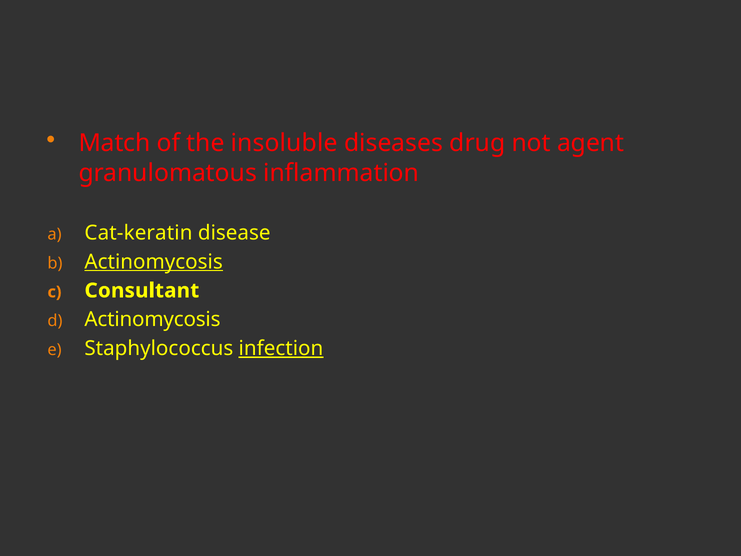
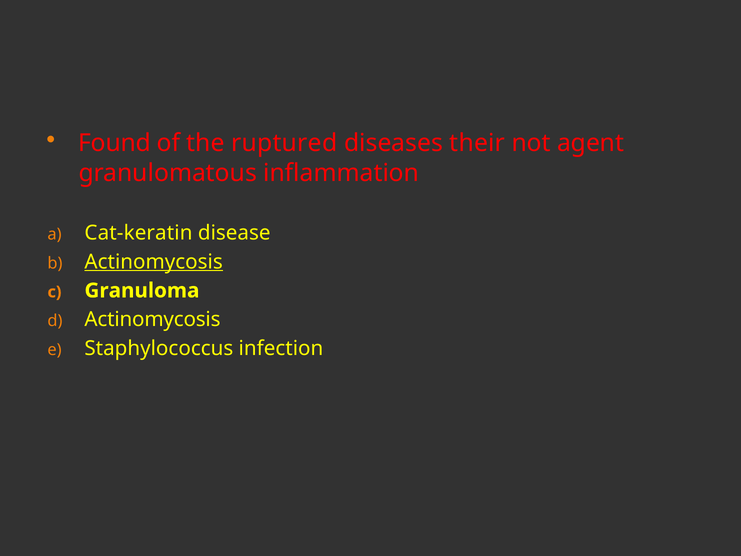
Match: Match -> Found
insoluble: insoluble -> ruptured
drug: drug -> their
Consultant: Consultant -> Granuloma
infection underline: present -> none
